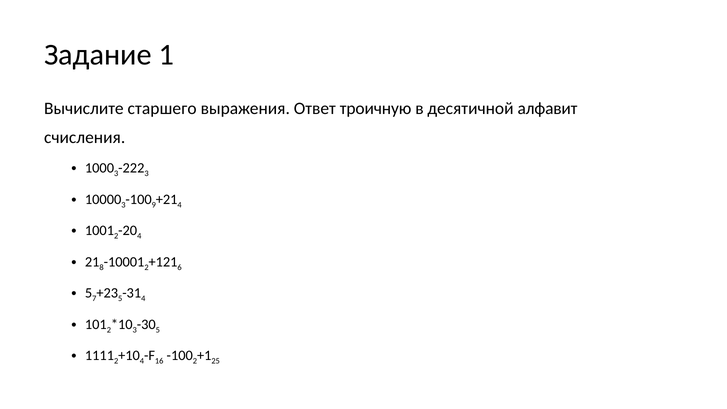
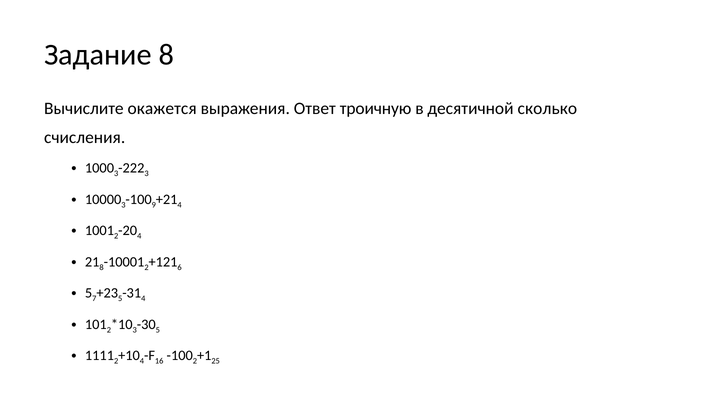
Задание 1: 1 -> 8
старшего: старшего -> окажется
алфавит: алфавит -> сколько
